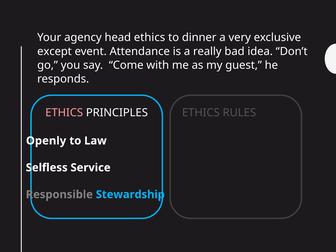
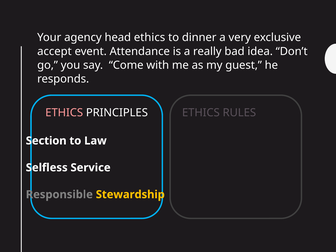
except: except -> accept
Openly: Openly -> Section
Stewardship colour: light blue -> yellow
